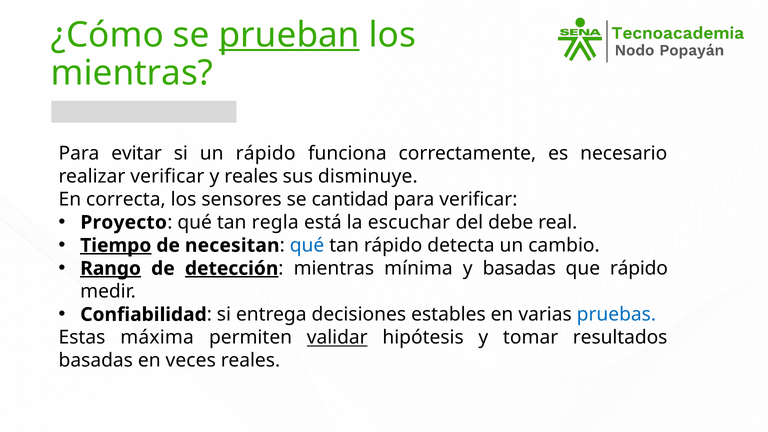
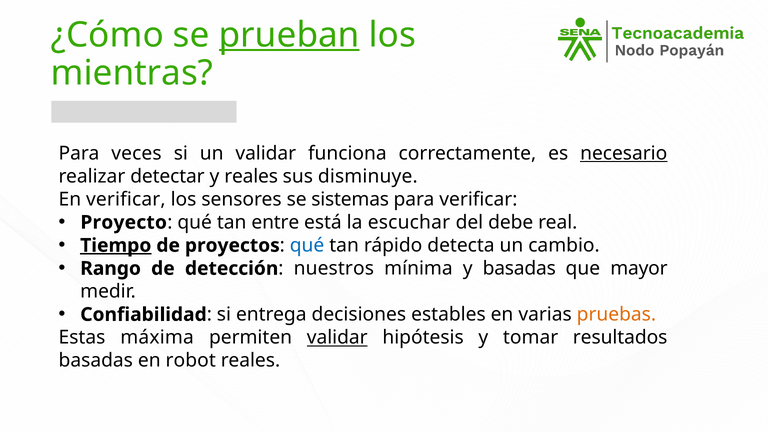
evitar: evitar -> veces
un rápido: rápido -> validar
necesario underline: none -> present
realizar verificar: verificar -> detectar
En correcta: correcta -> verificar
cantidad: cantidad -> sistemas
regla: regla -> entre
necesitan: necesitan -> proyectos
Rango underline: present -> none
detección underline: present -> none
mientras at (334, 268): mientras -> nuestros
que rápido: rápido -> mayor
pruebas colour: blue -> orange
veces: veces -> robot
